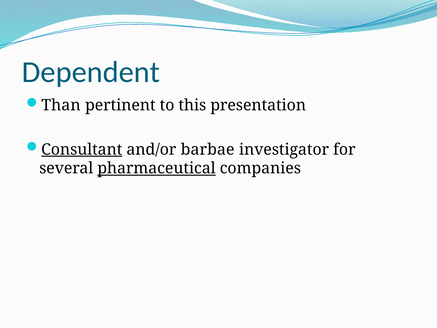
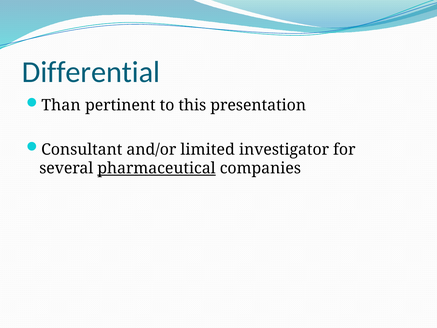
Dependent: Dependent -> Differential
Consultant underline: present -> none
barbae: barbae -> limited
